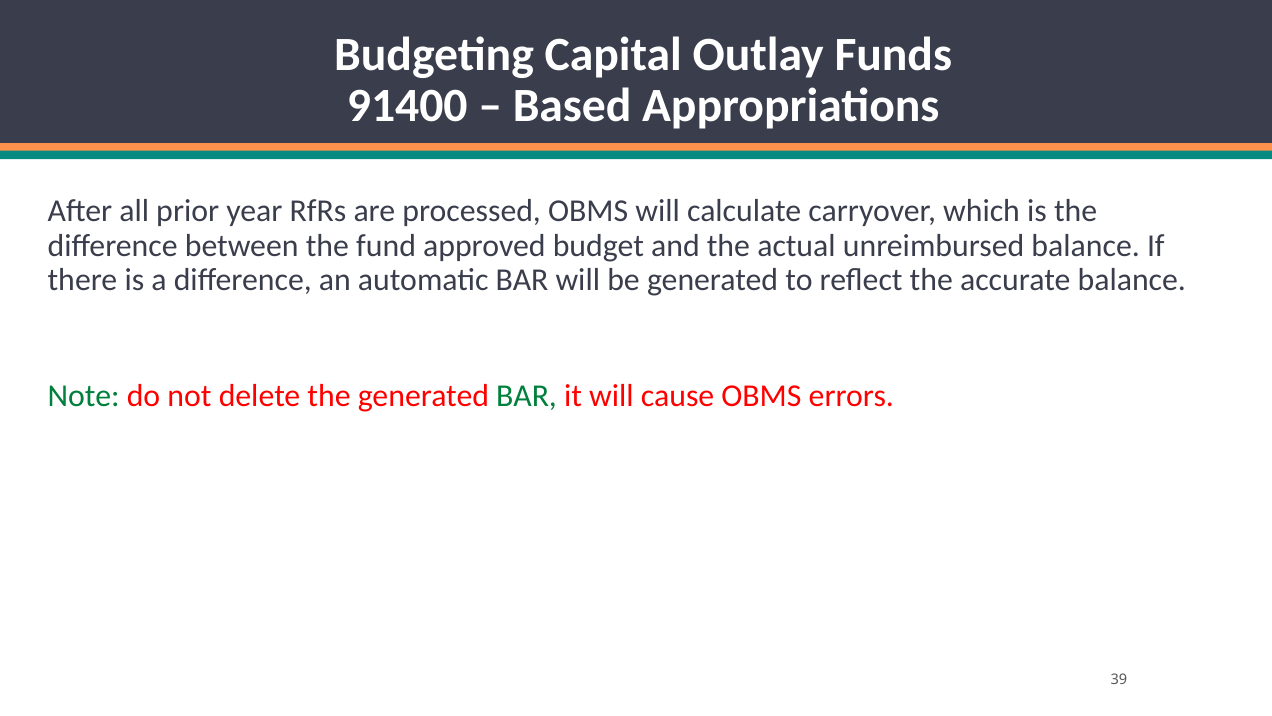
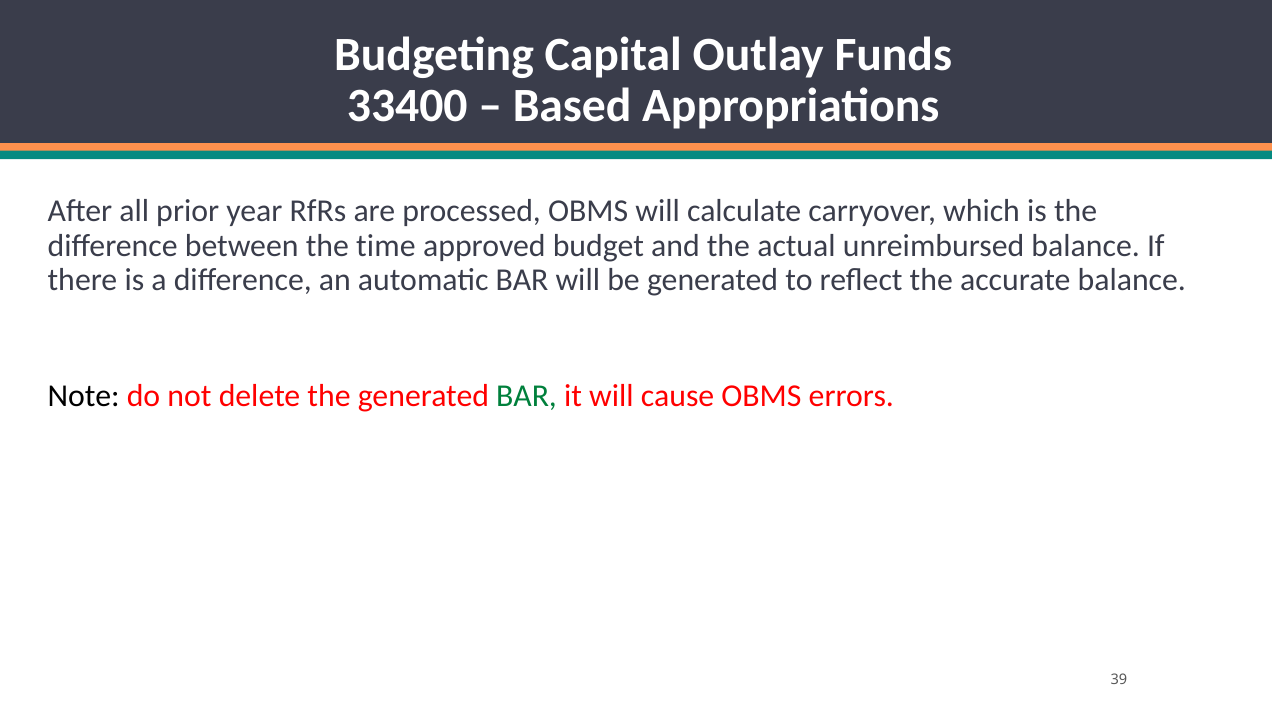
91400: 91400 -> 33400
fund: fund -> time
Note colour: green -> black
